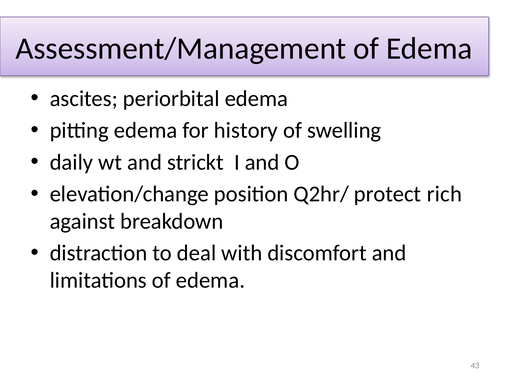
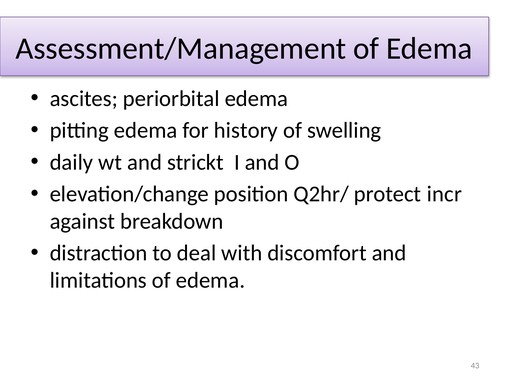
rich: rich -> incr
